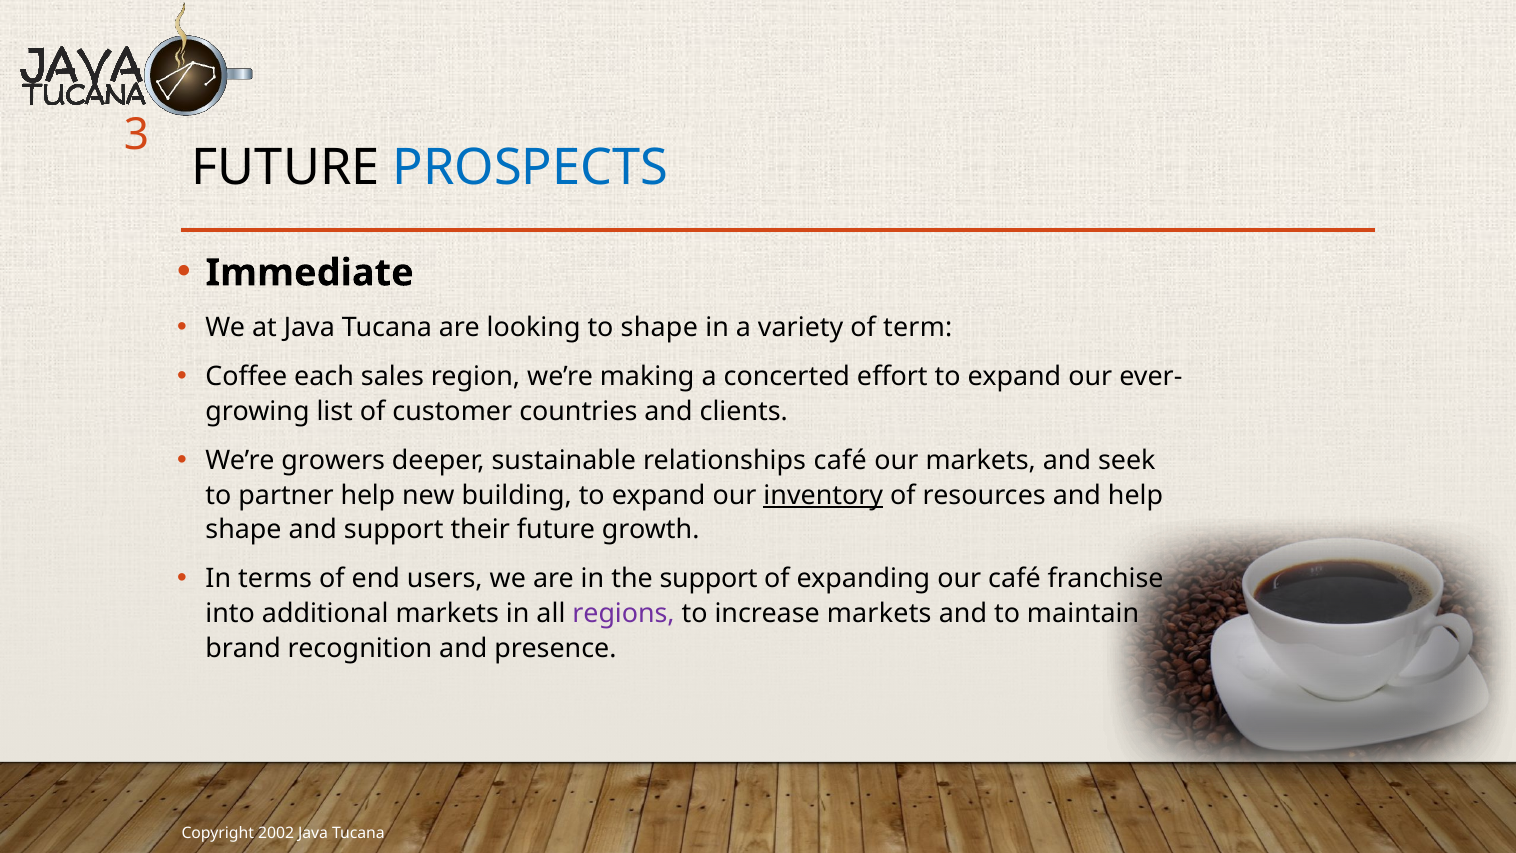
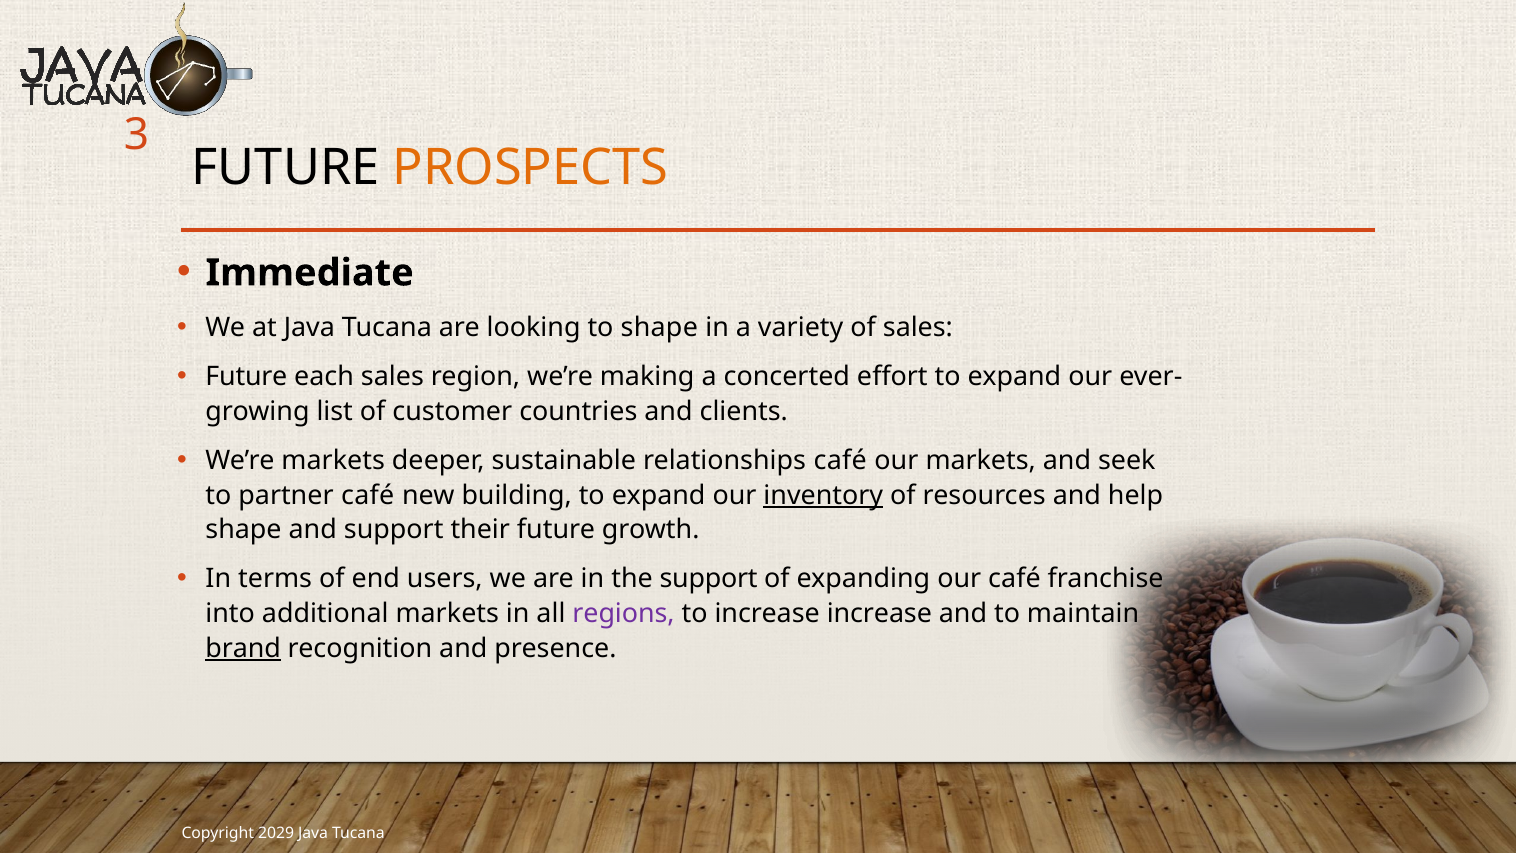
PROSPECTS colour: blue -> orange
of term: term -> sales
Coffee at (246, 377): Coffee -> Future
We’re growers: growers -> markets
partner help: help -> café
increase markets: markets -> increase
brand underline: none -> present
2002: 2002 -> 2029
